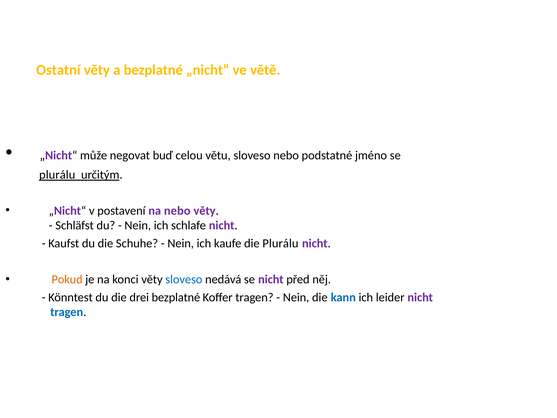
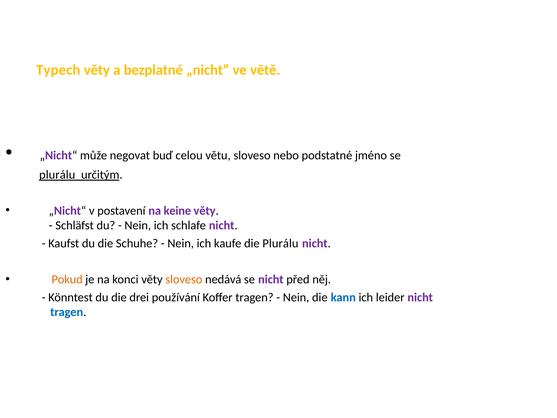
Ostatní: Ostatní -> Typech
na nebo: nebo -> keine
sloveso at (184, 279) colour: blue -> orange
drei bezplatné: bezplatné -> používání
